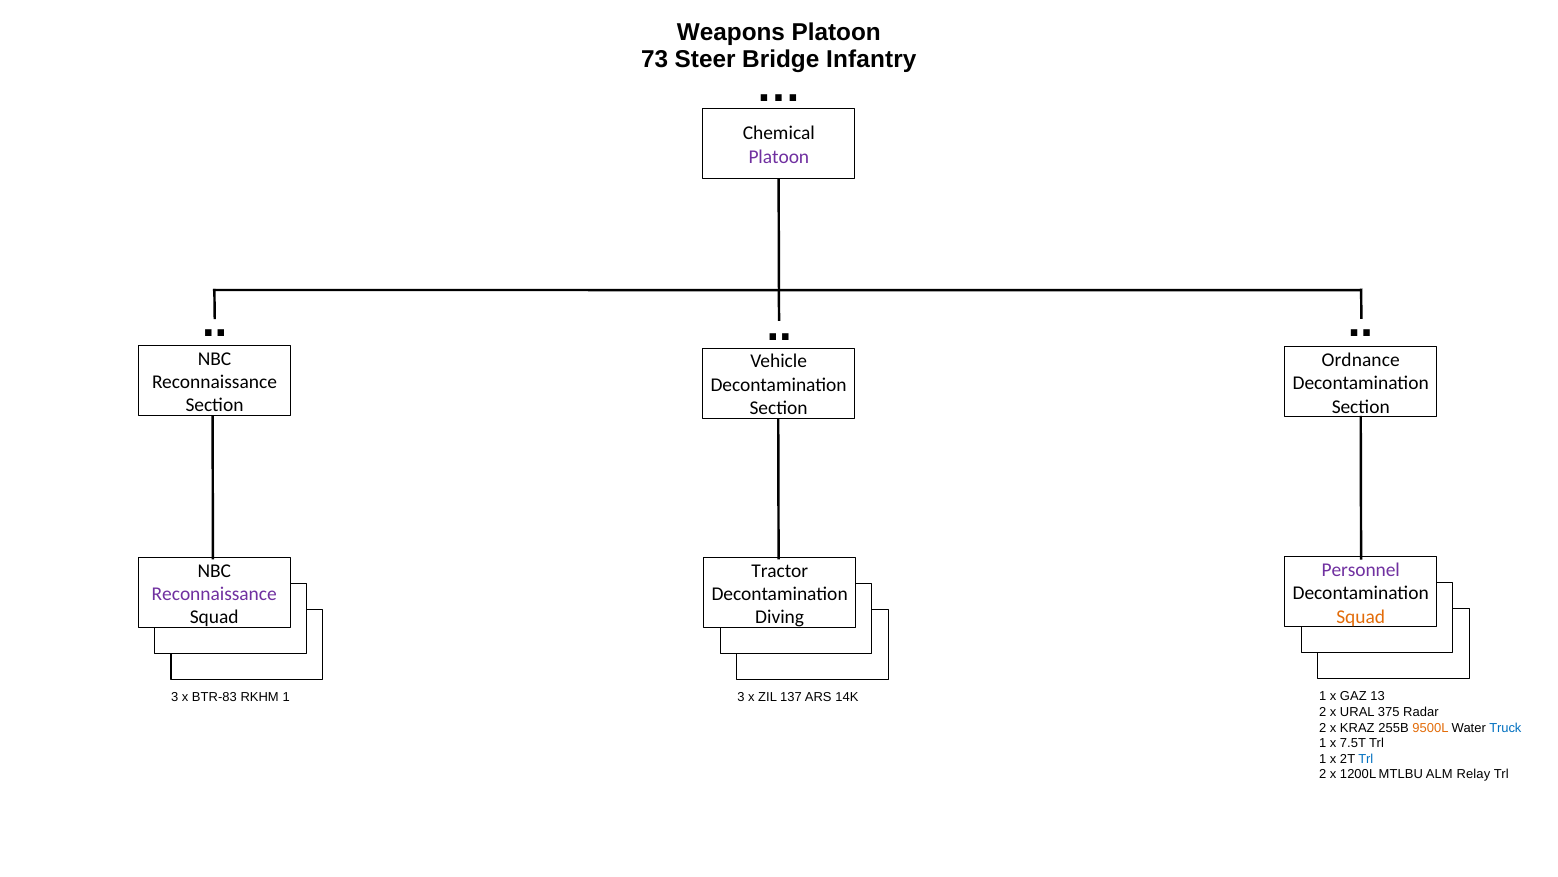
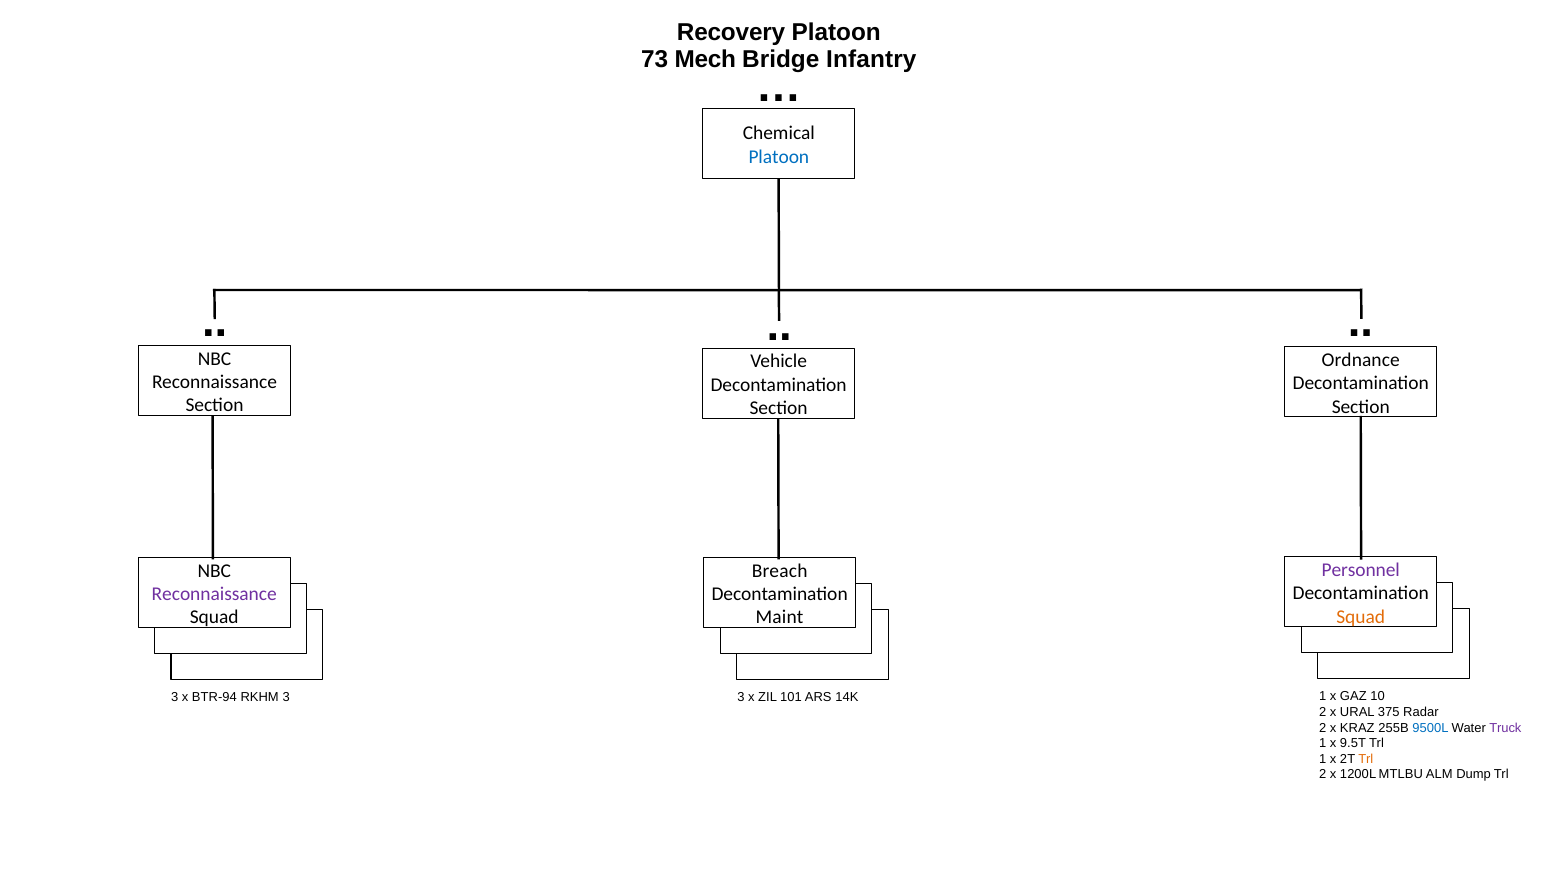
Weapons: Weapons -> Recovery
Steer: Steer -> Mech
Platoon at (779, 157) colour: purple -> blue
Tractor: Tractor -> Breach
Diving: Diving -> Maint
13: 13 -> 10
BTR-83: BTR-83 -> BTR-94
RKHM 1: 1 -> 3
137: 137 -> 101
9500L colour: orange -> blue
Truck colour: blue -> purple
7.5T: 7.5T -> 9.5T
Trl at (1366, 758) colour: blue -> orange
Relay: Relay -> Dump
